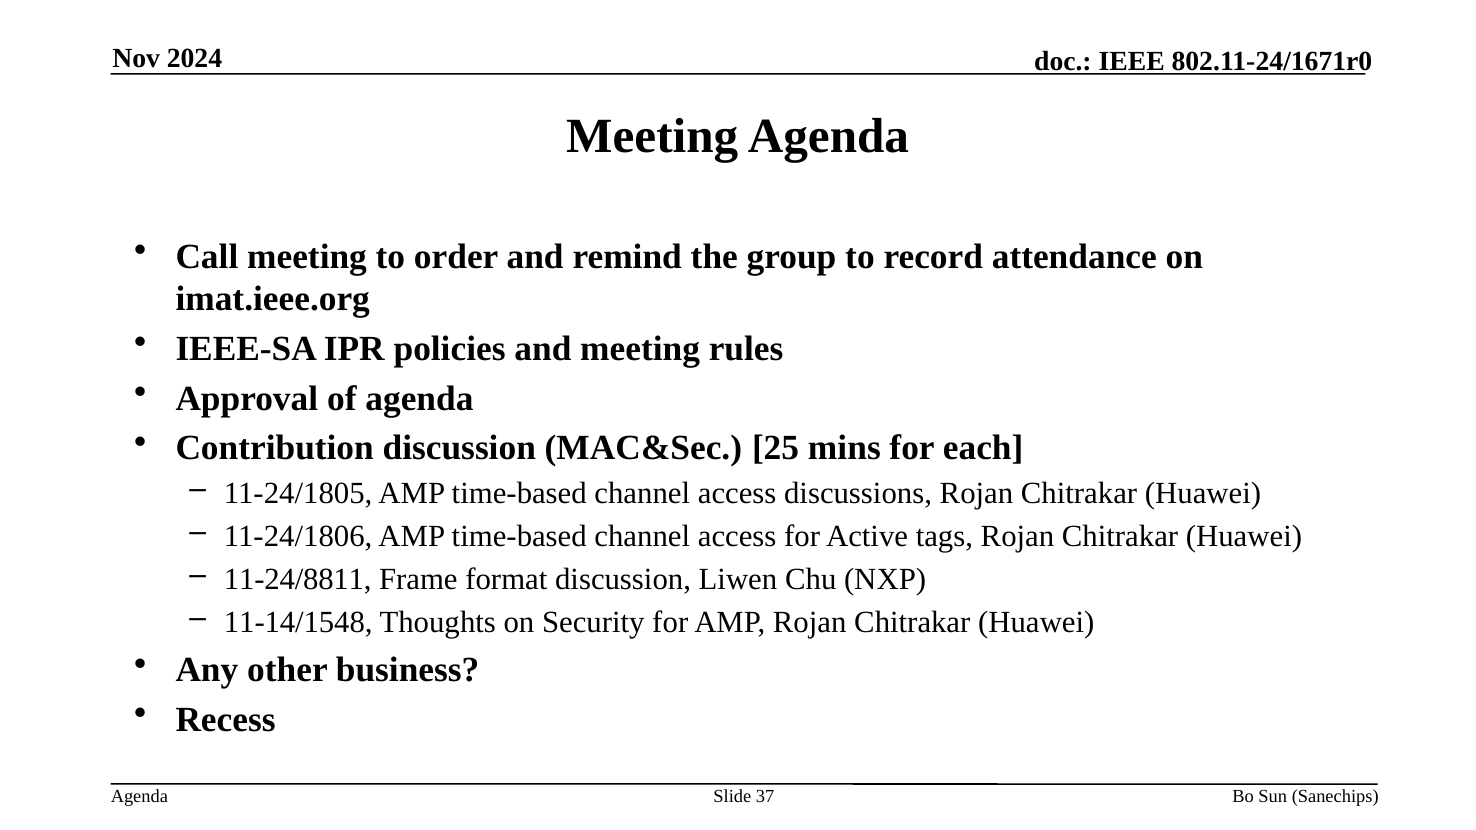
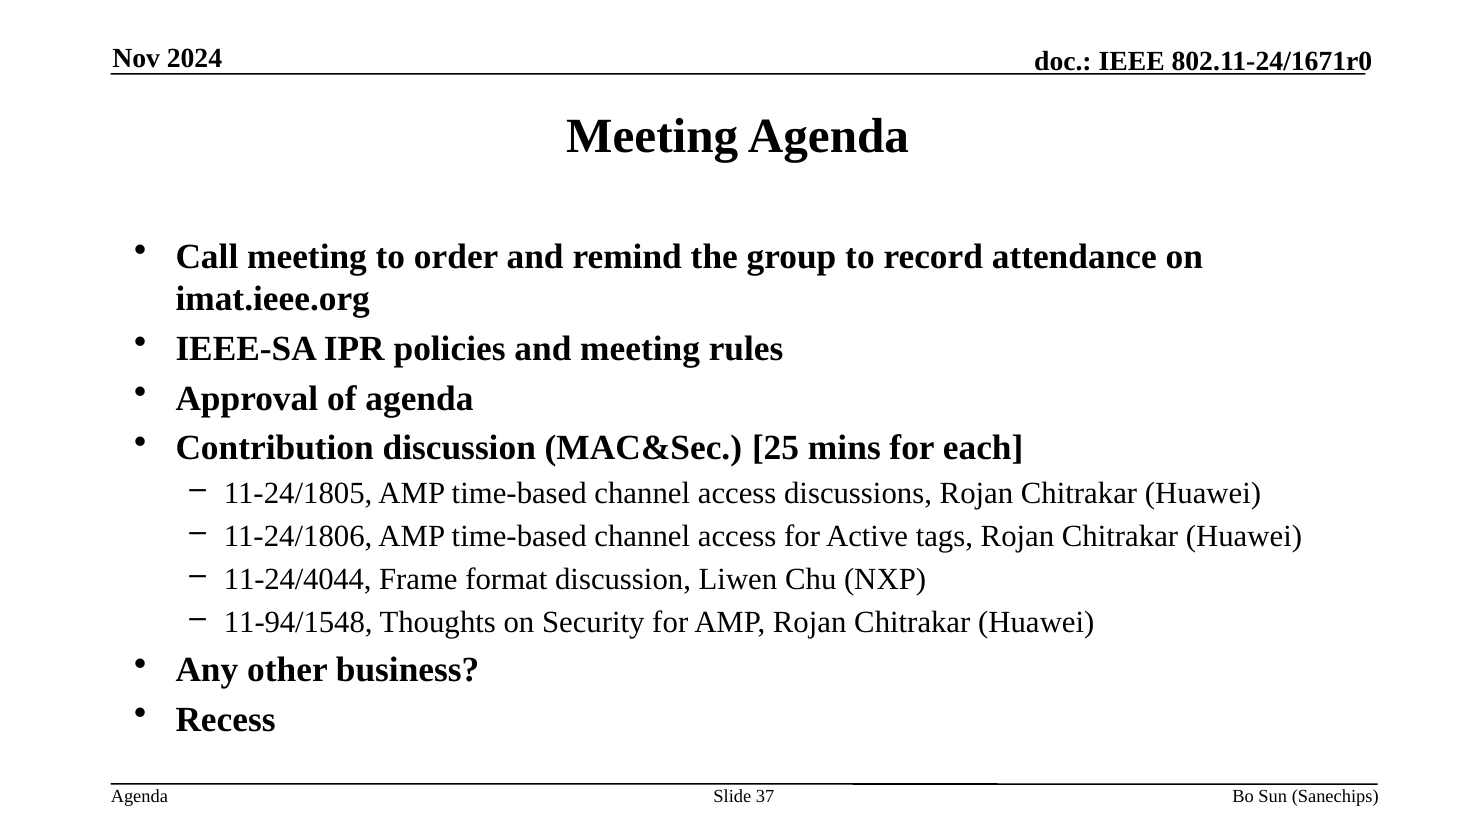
11-24/8811: 11-24/8811 -> 11-24/4044
11-14/1548: 11-14/1548 -> 11-94/1548
